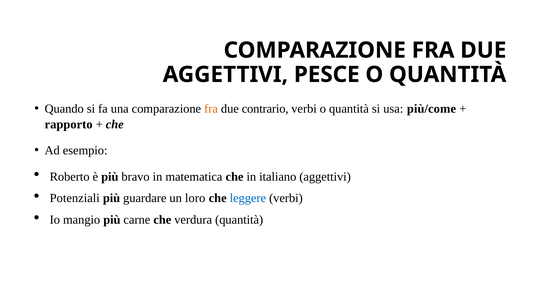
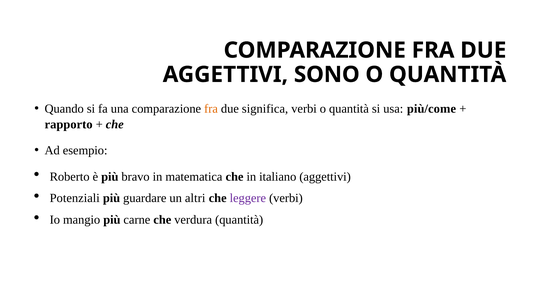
PESCE: PESCE -> SONO
contrario: contrario -> significa
loro: loro -> altri
leggere colour: blue -> purple
